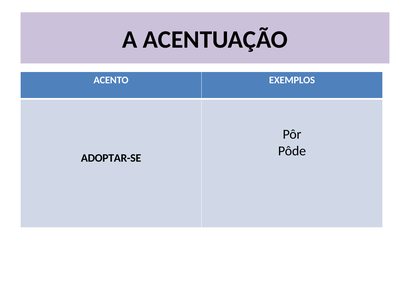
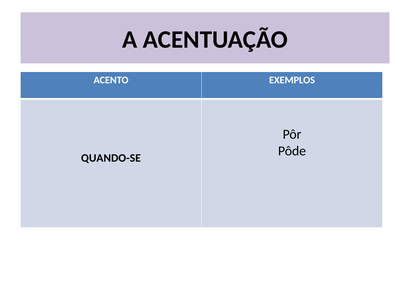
ADOPTAR-SE: ADOPTAR-SE -> QUANDO-SE
